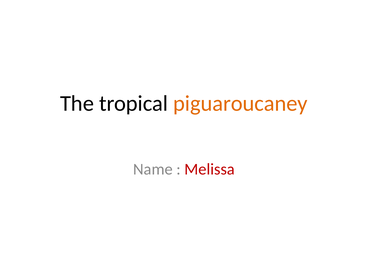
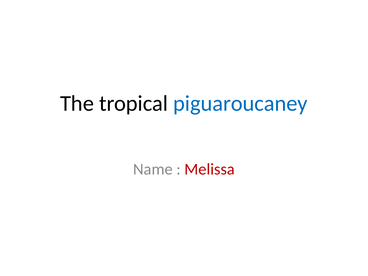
piguaroucaney colour: orange -> blue
